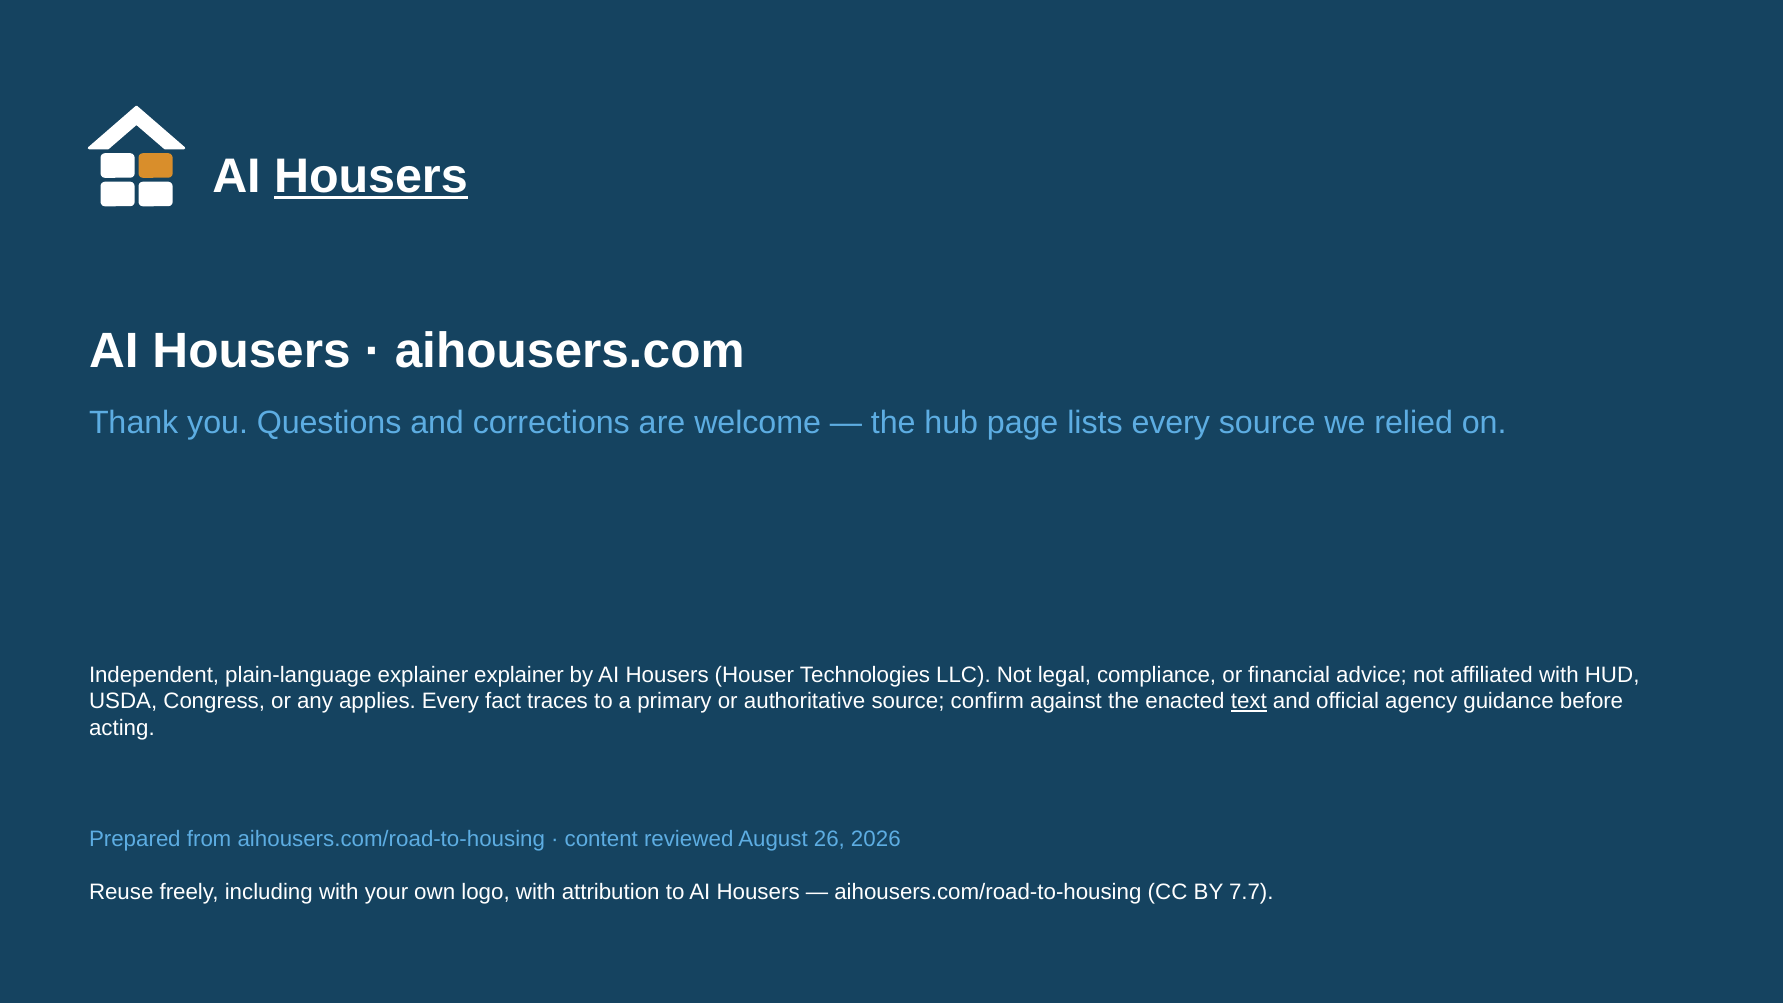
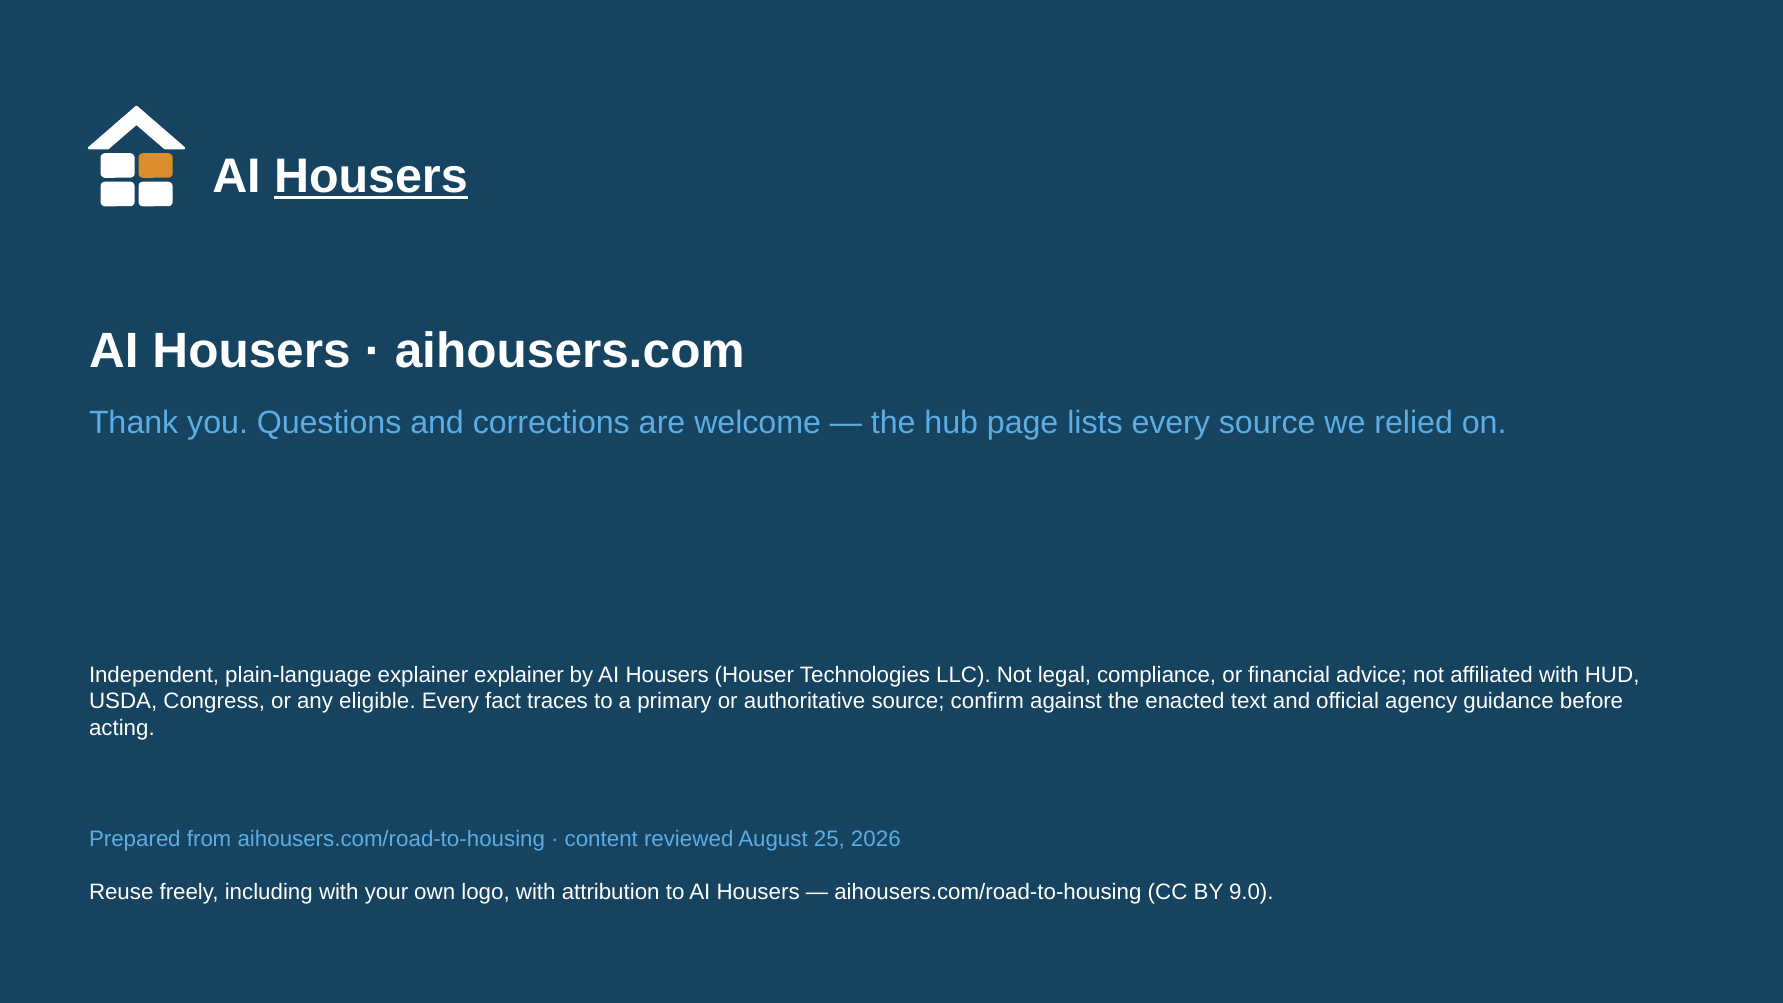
applies: applies -> eligible
text underline: present -> none
26: 26 -> 25
7.7: 7.7 -> 9.0
